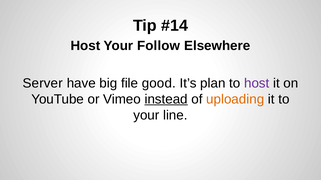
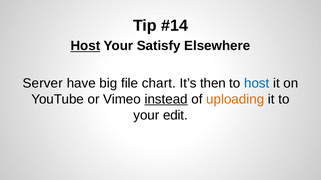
Host at (85, 46) underline: none -> present
Follow: Follow -> Satisfy
good: good -> chart
plan: plan -> then
host at (257, 83) colour: purple -> blue
line: line -> edit
